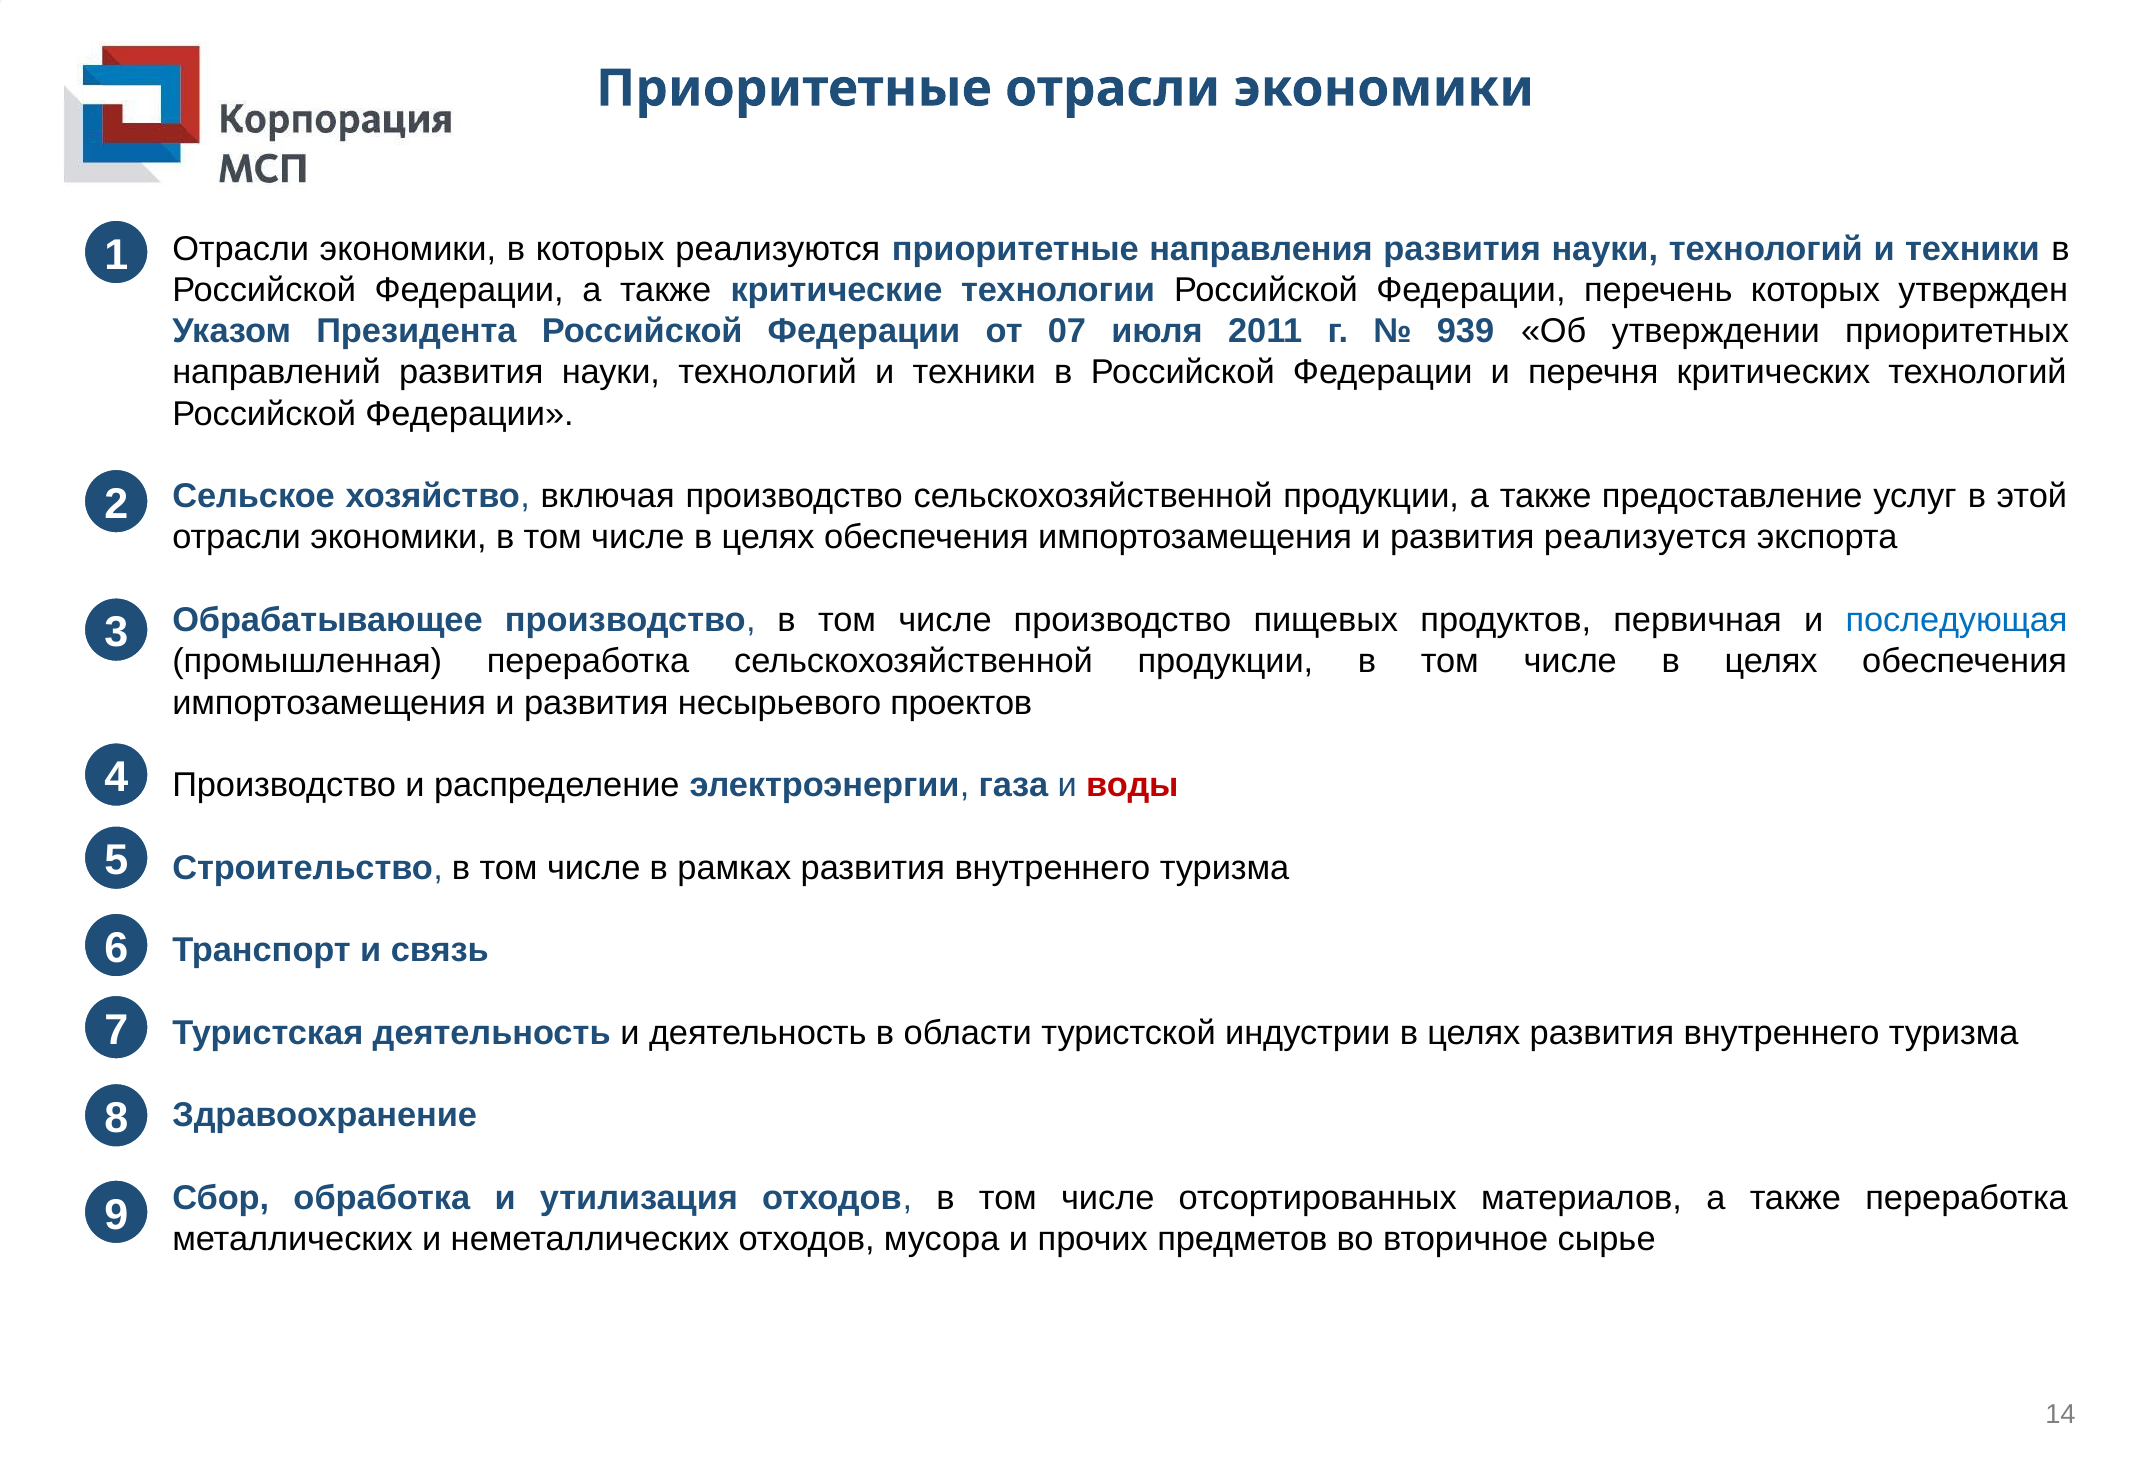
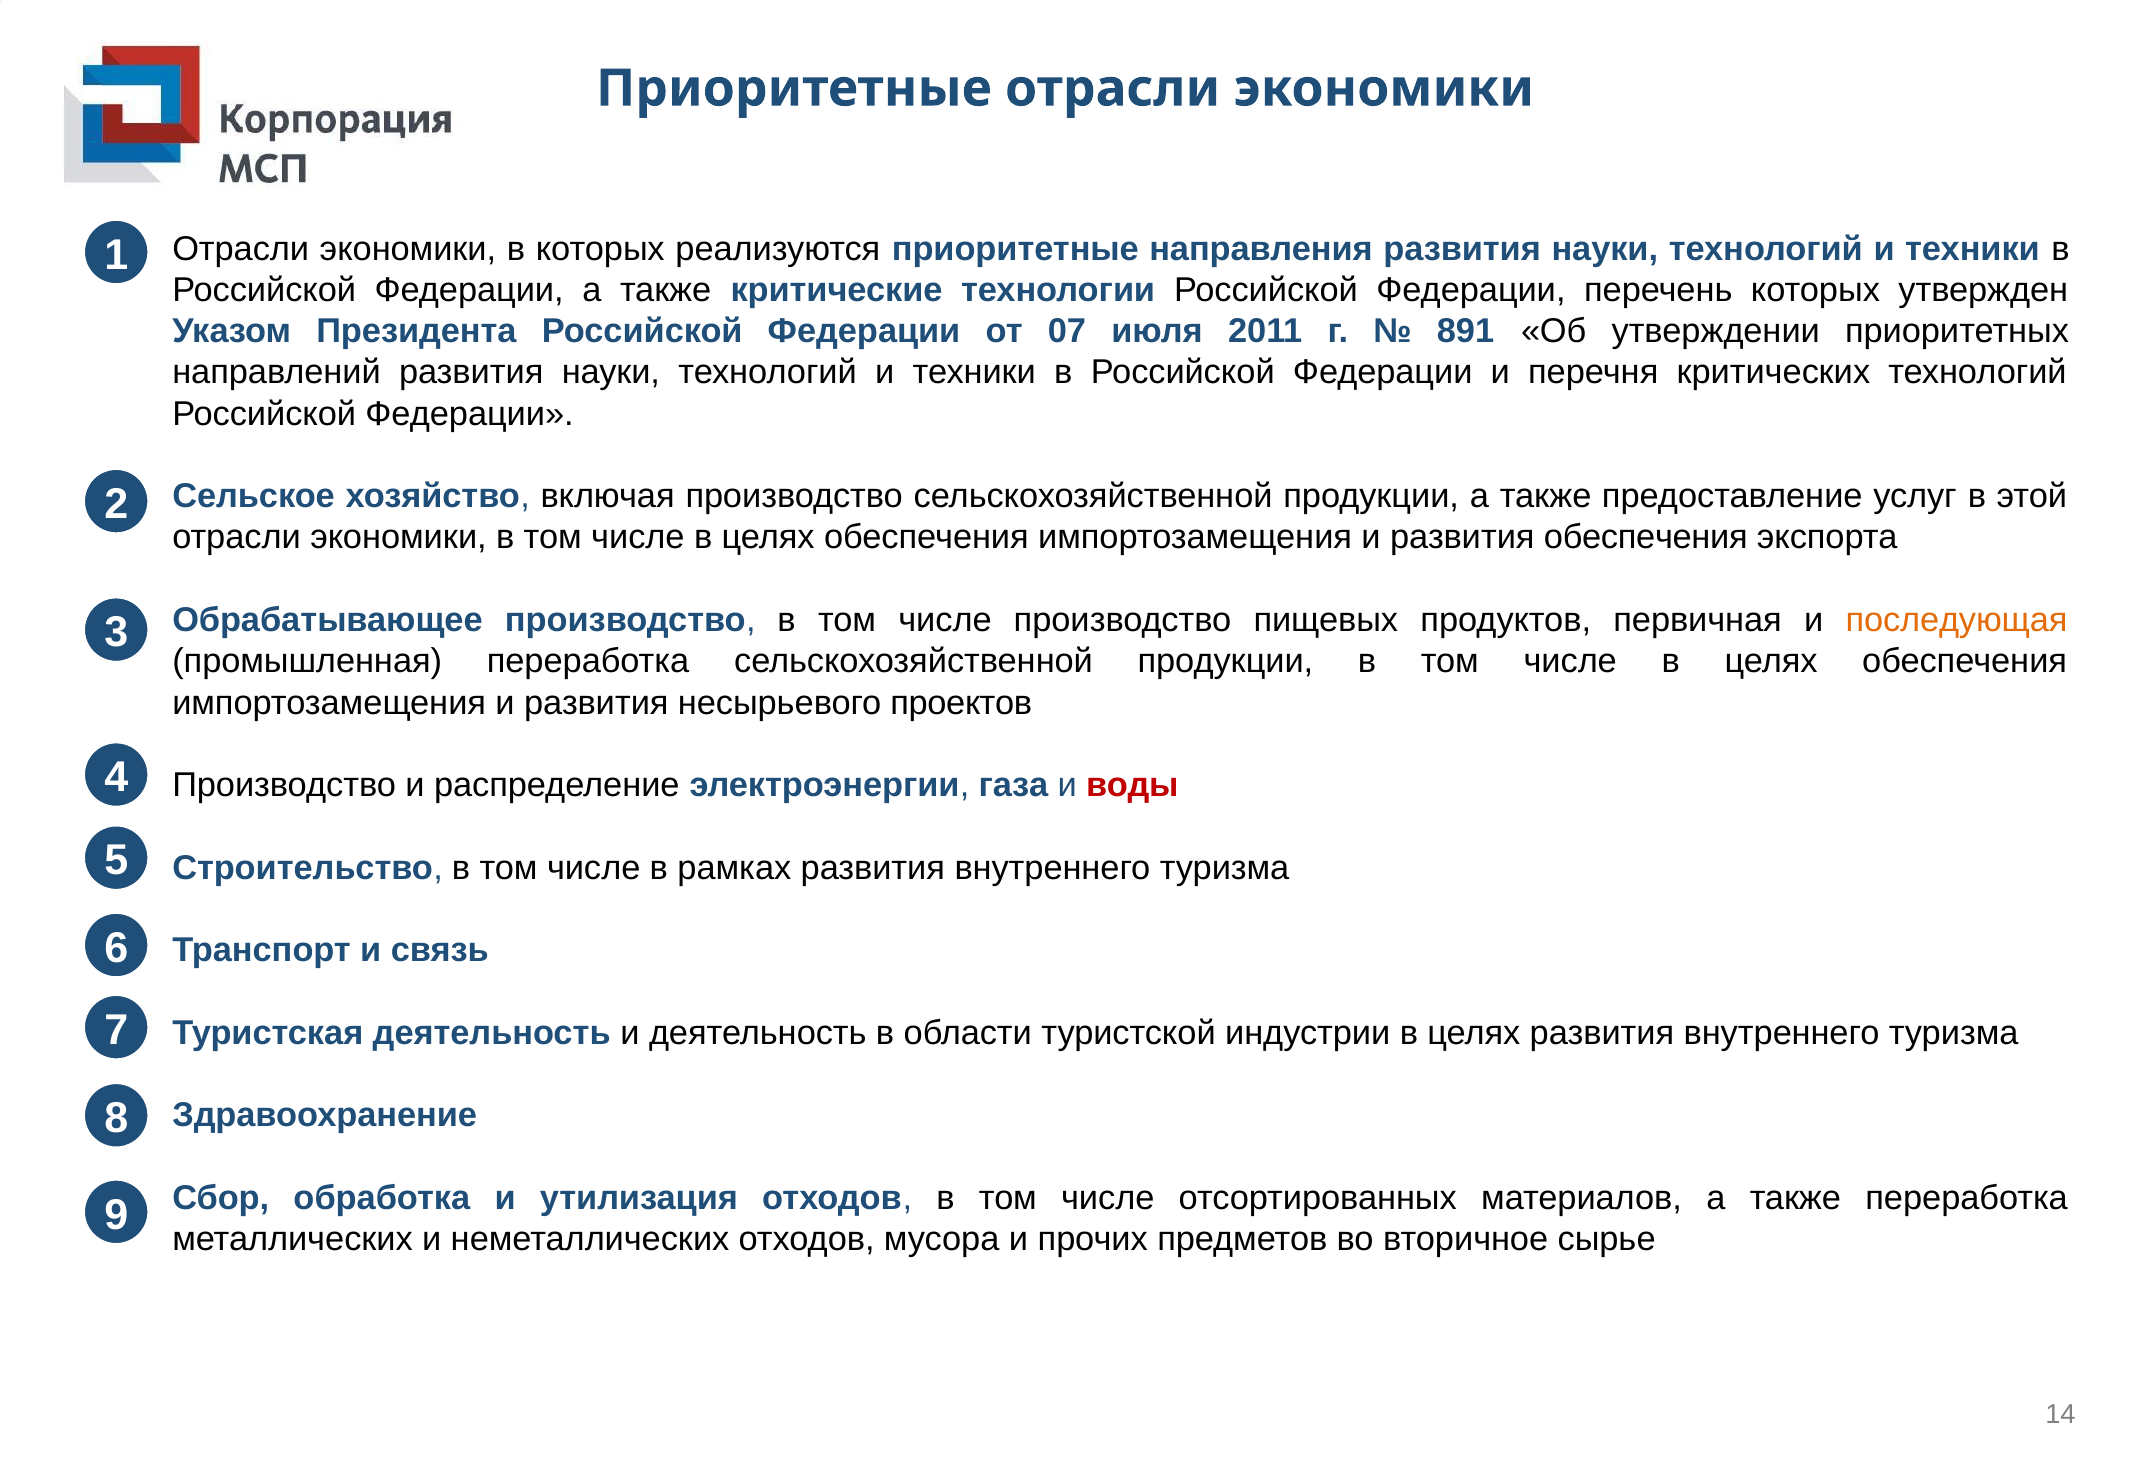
939: 939 -> 891
развития реализуется: реализуется -> обеспечения
последующая colour: blue -> orange
